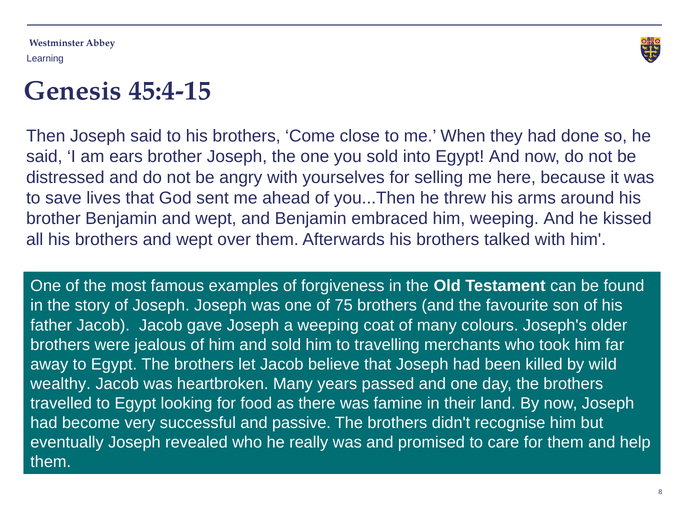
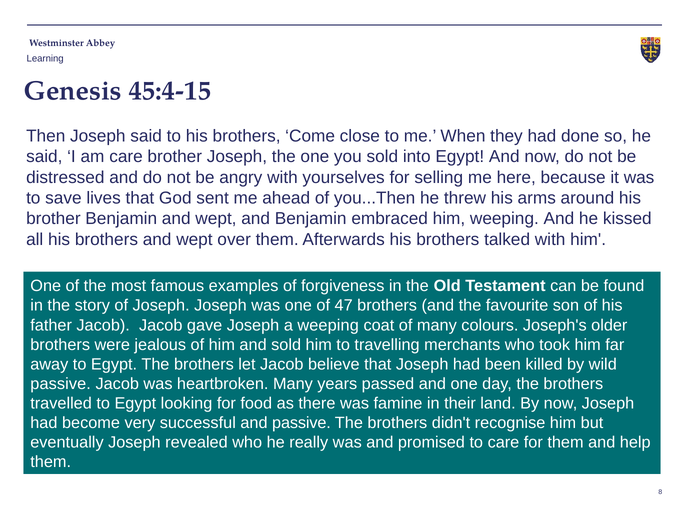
am ears: ears -> care
75: 75 -> 47
wealthy at (61, 384): wealthy -> passive
